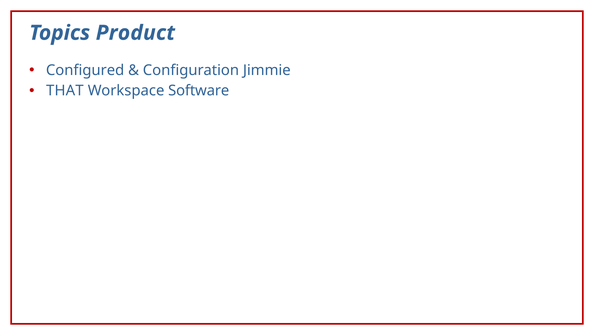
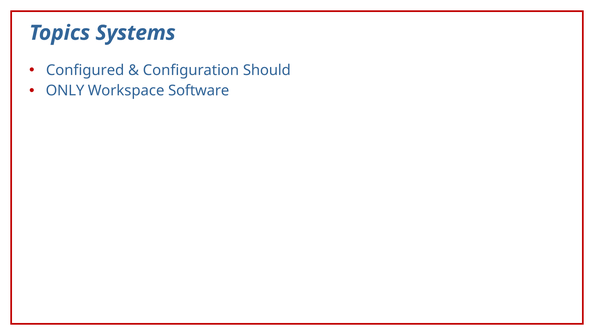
Product: Product -> Systems
Jimmie: Jimmie -> Should
THAT: THAT -> ONLY
